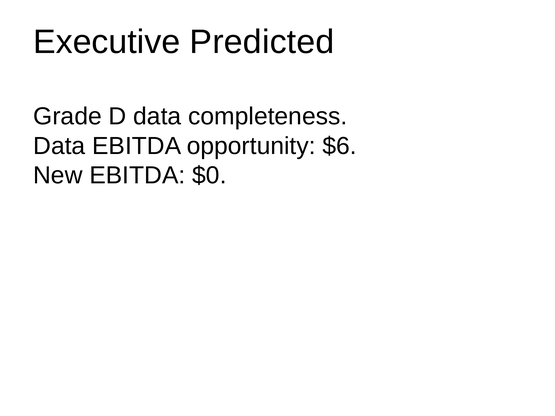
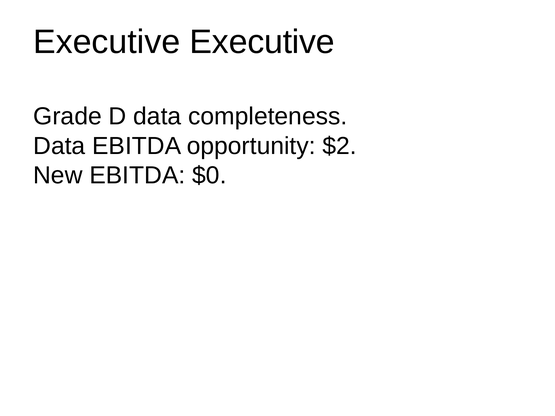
Executive Predicted: Predicted -> Executive
$6: $6 -> $2
